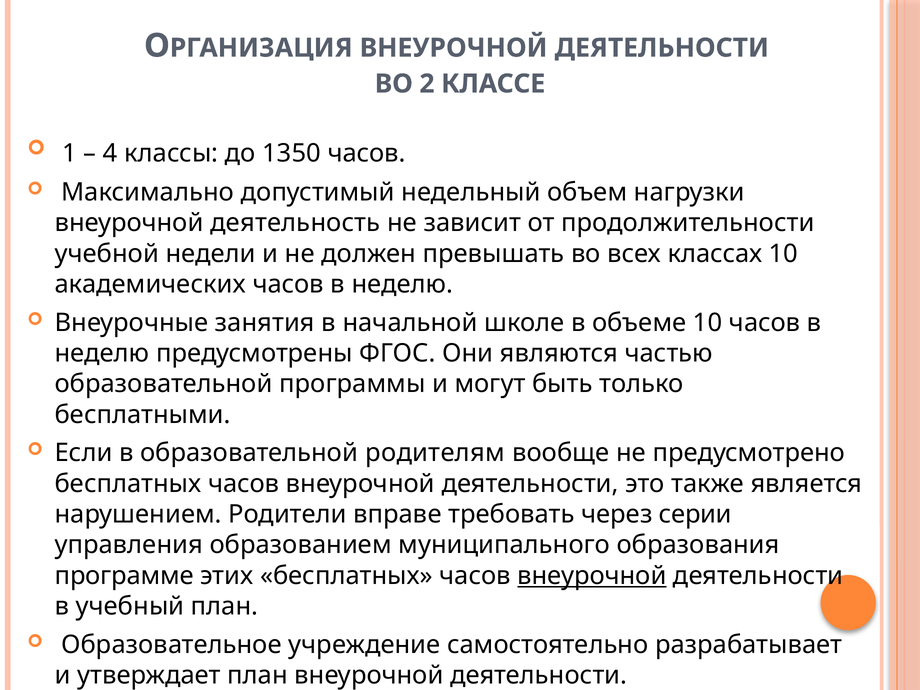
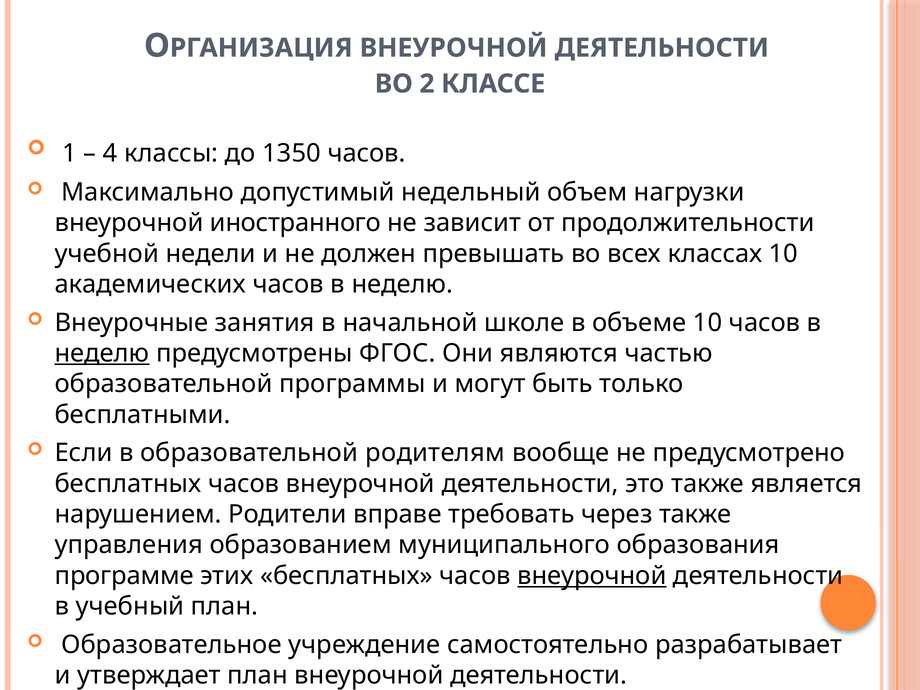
деятельность: деятельность -> иностранного
неделю at (102, 353) underline: none -> present
через серии: серии -> также
